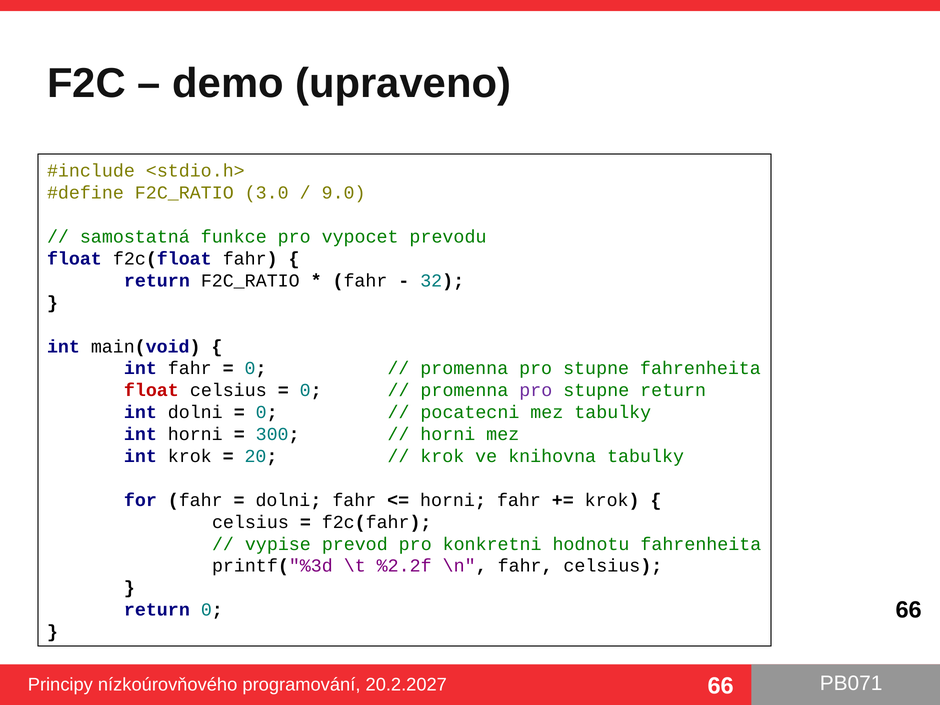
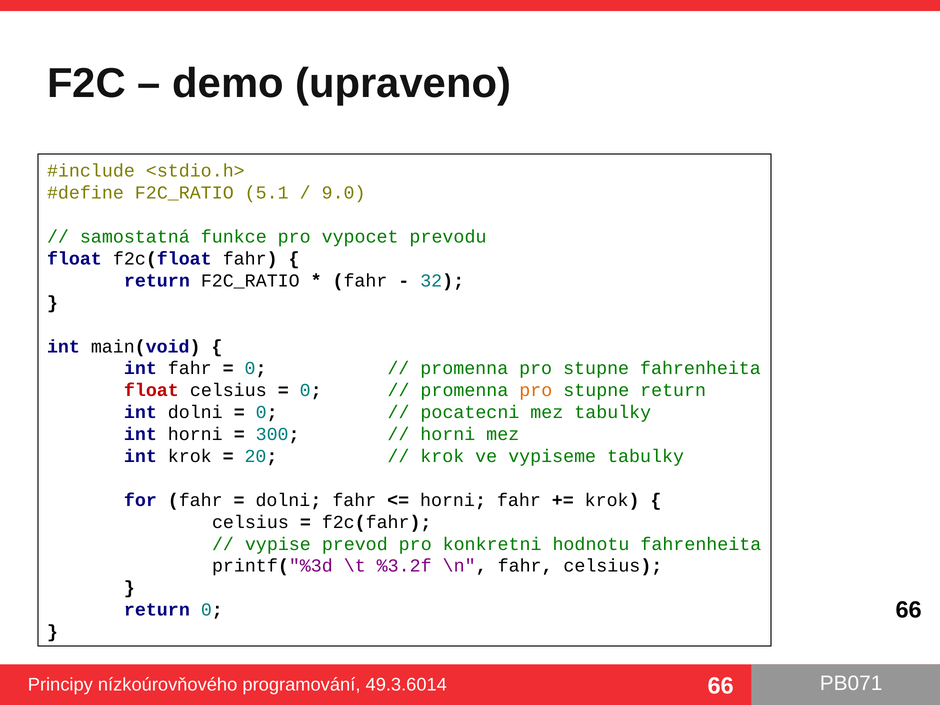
3.0: 3.0 -> 5.1
pro at (536, 390) colour: purple -> orange
knihovna: knihovna -> vypiseme
%2.2f: %2.2f -> %3.2f
20.2.2027: 20.2.2027 -> 49.3.6014
